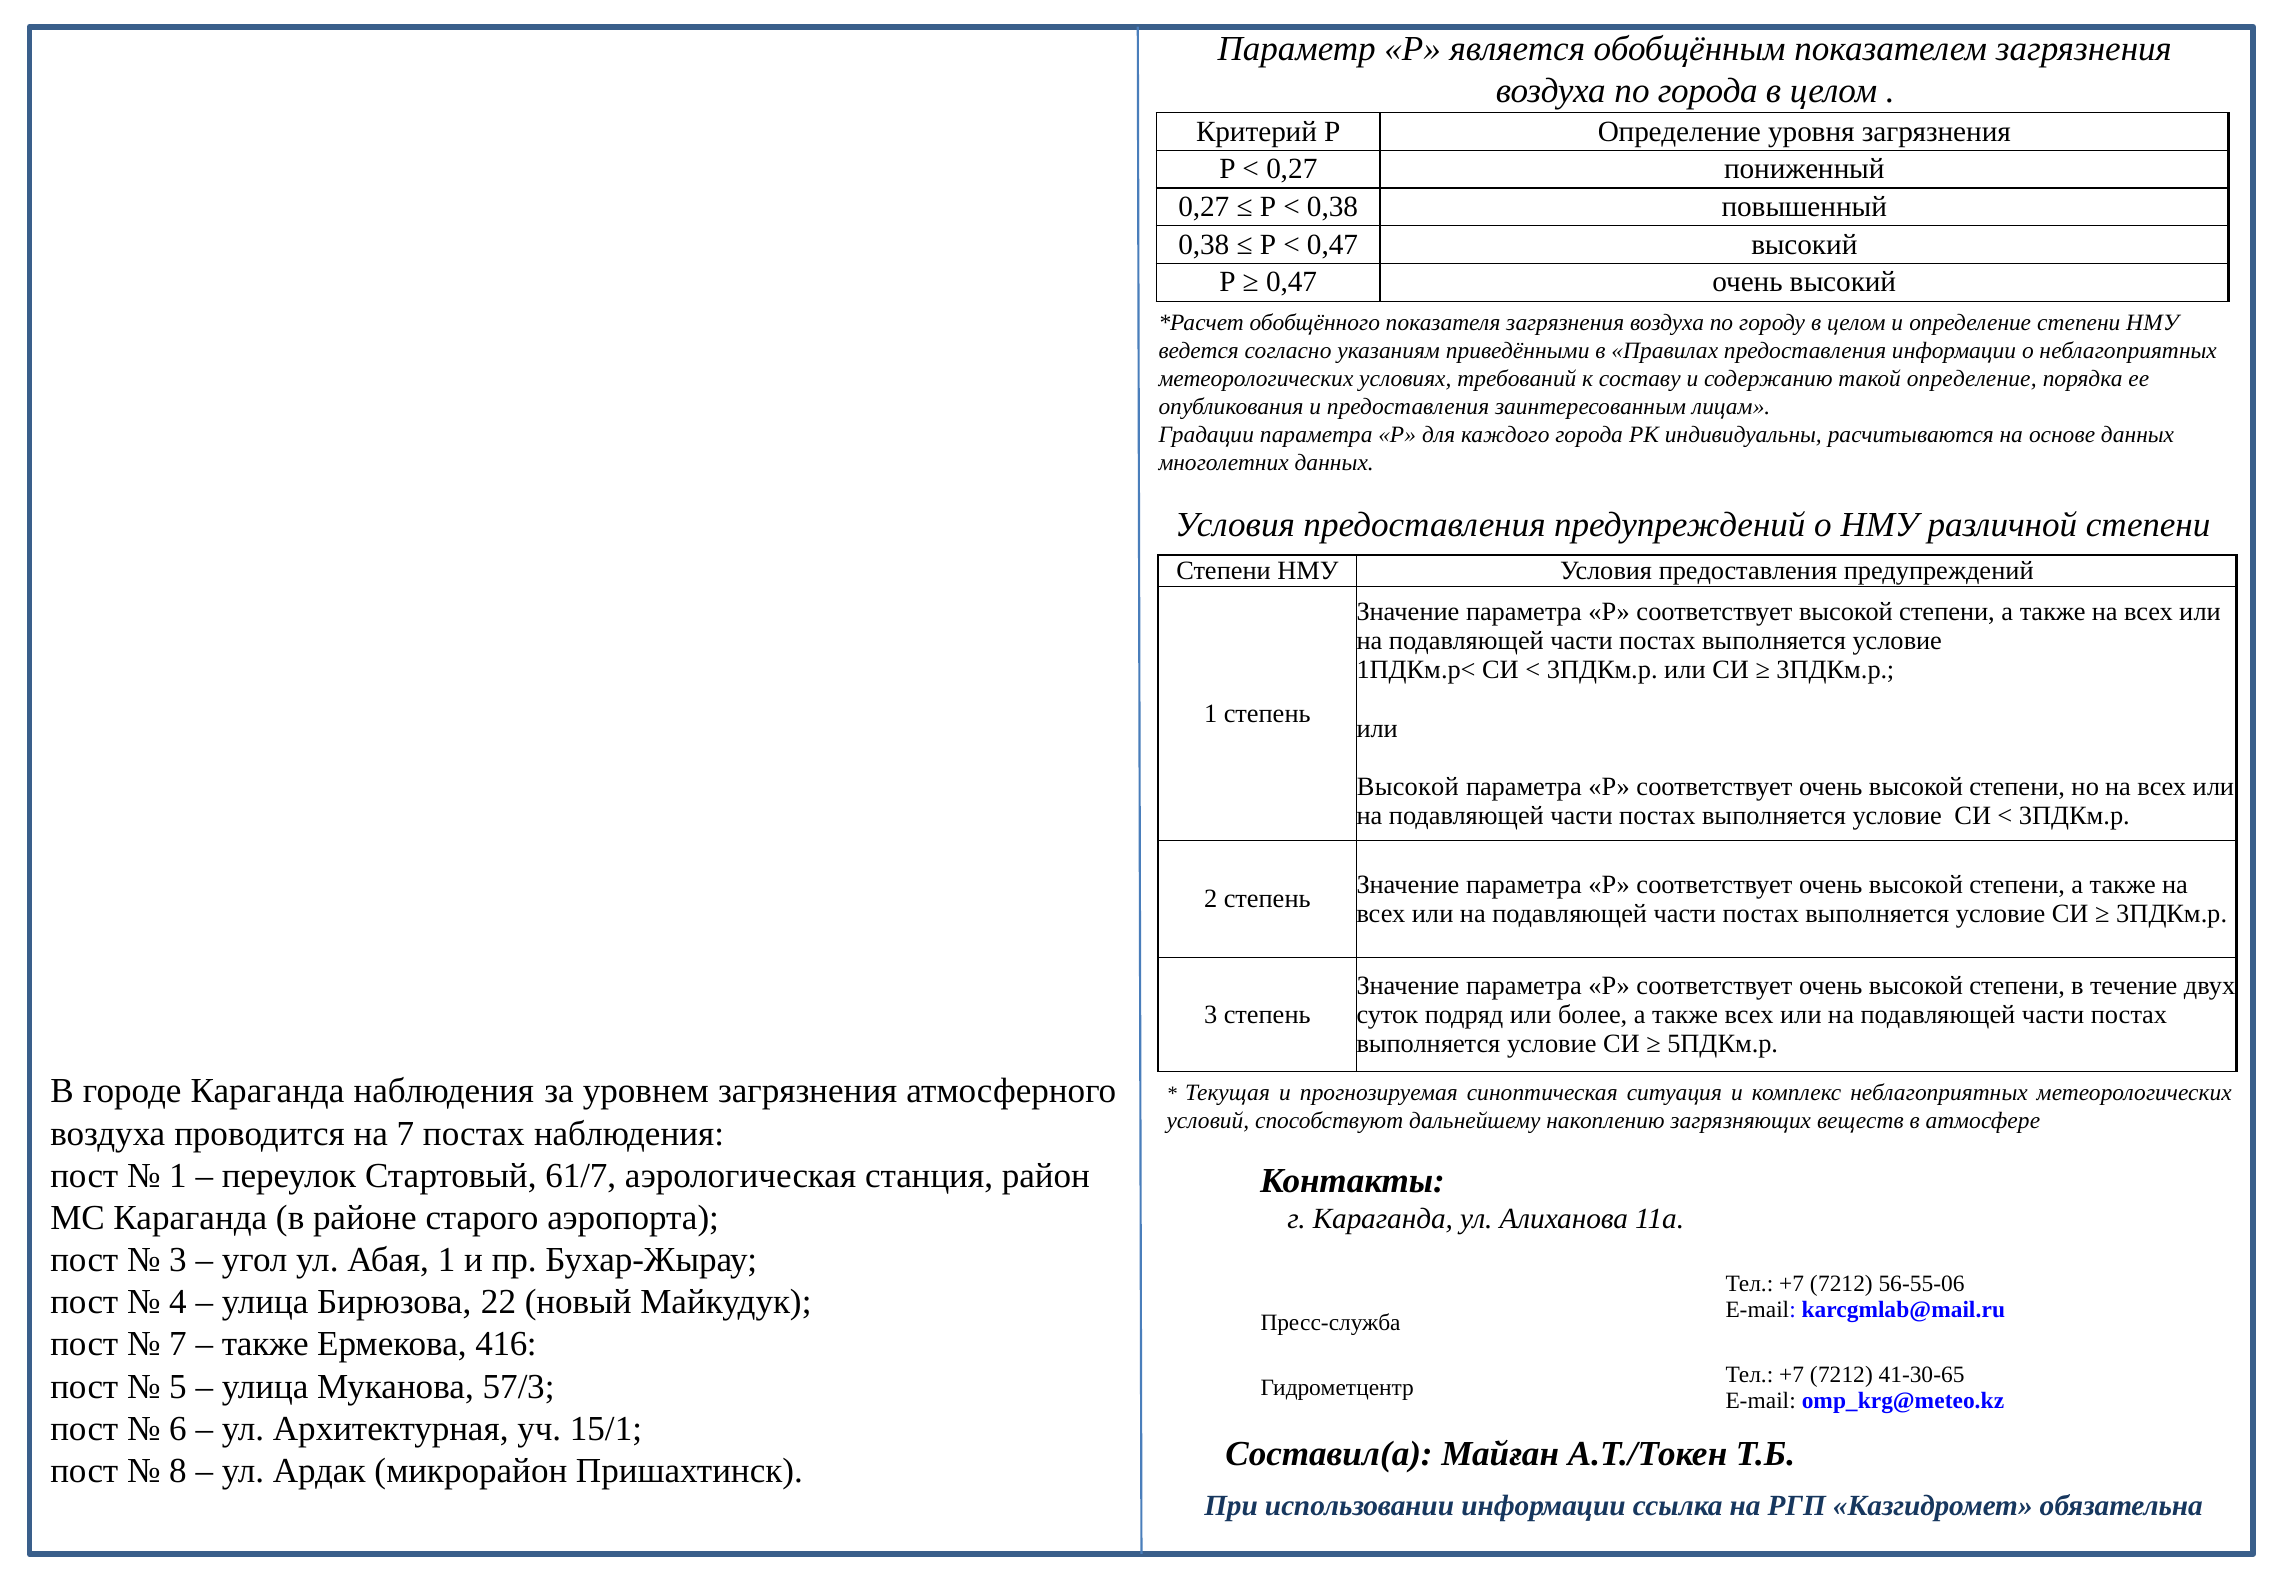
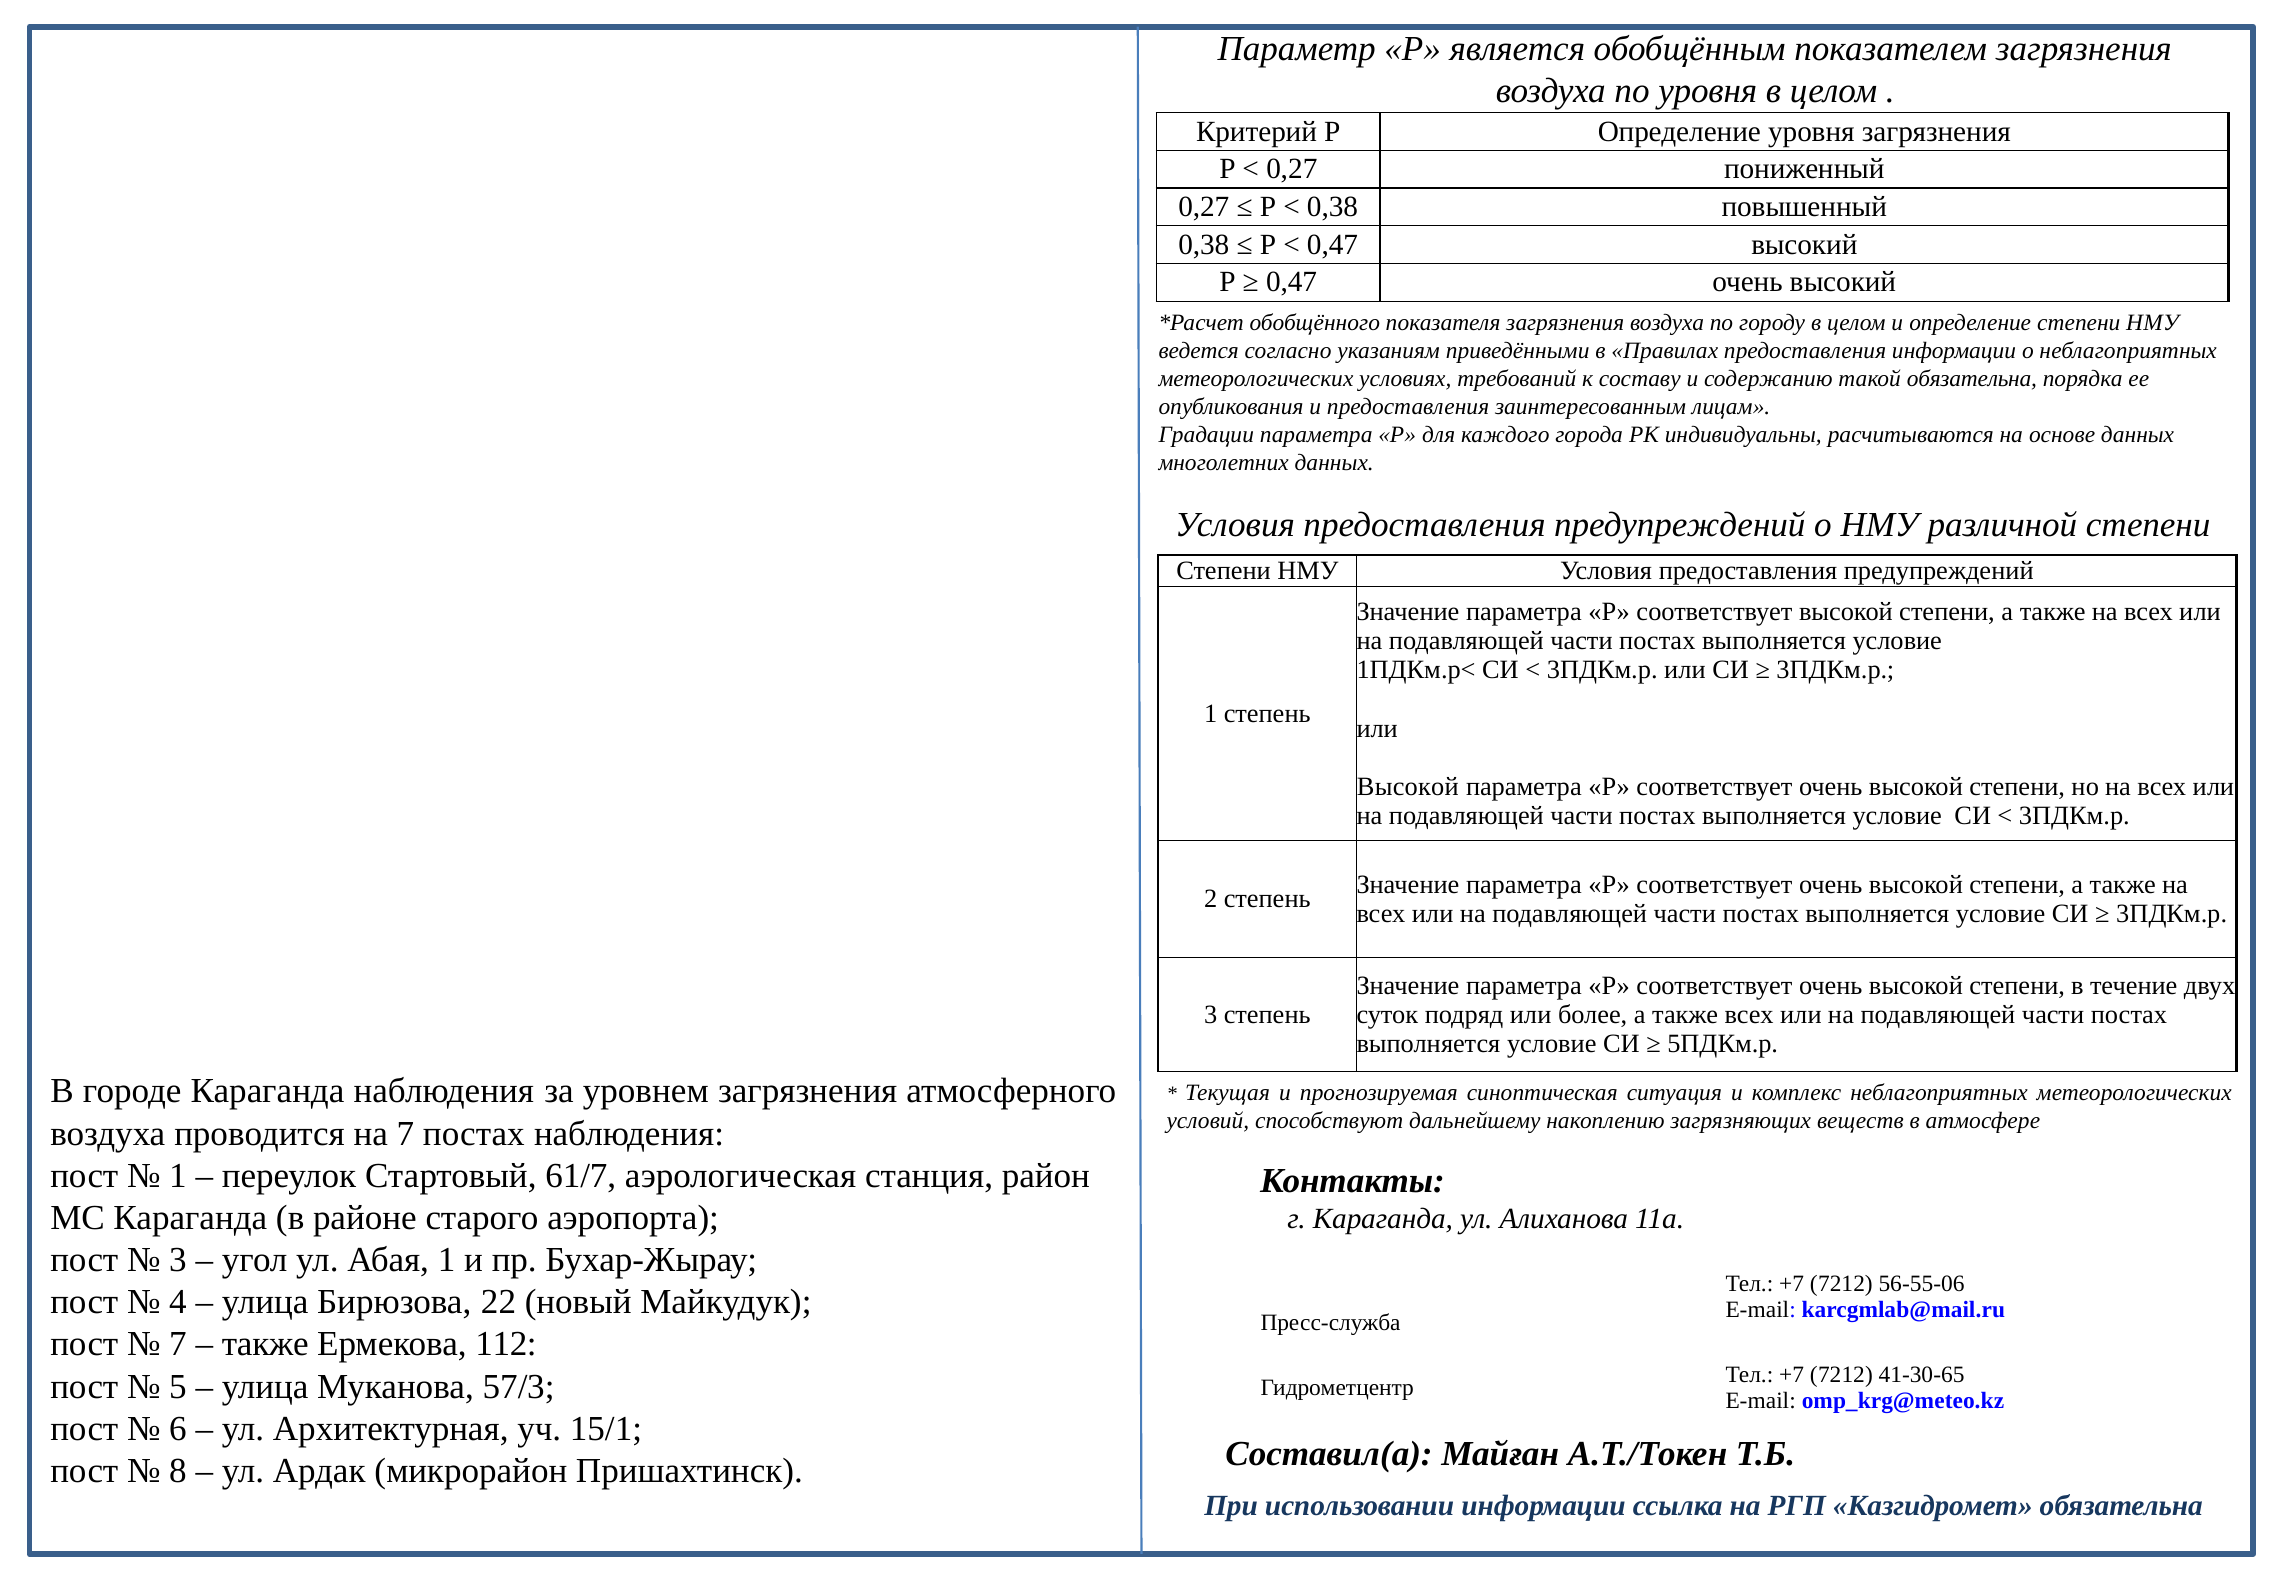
по города: города -> уровня
такой определение: определение -> обязательна
416: 416 -> 112
